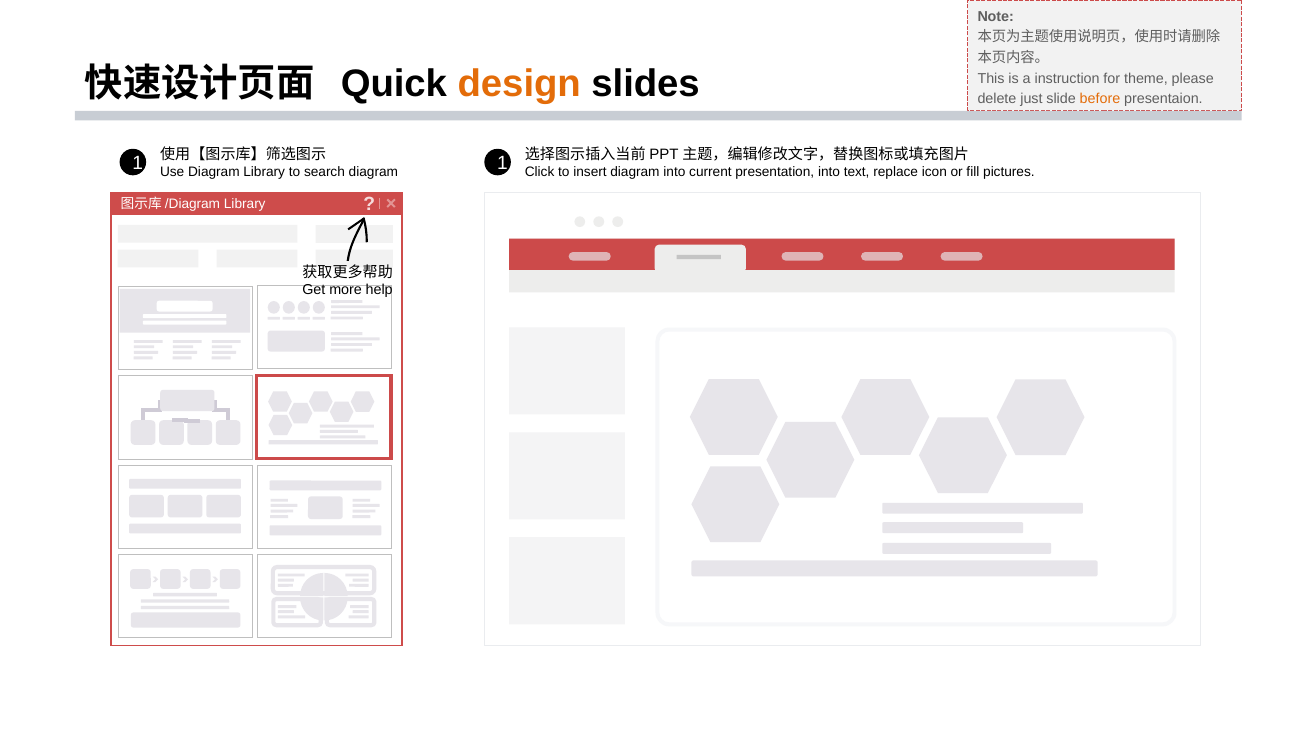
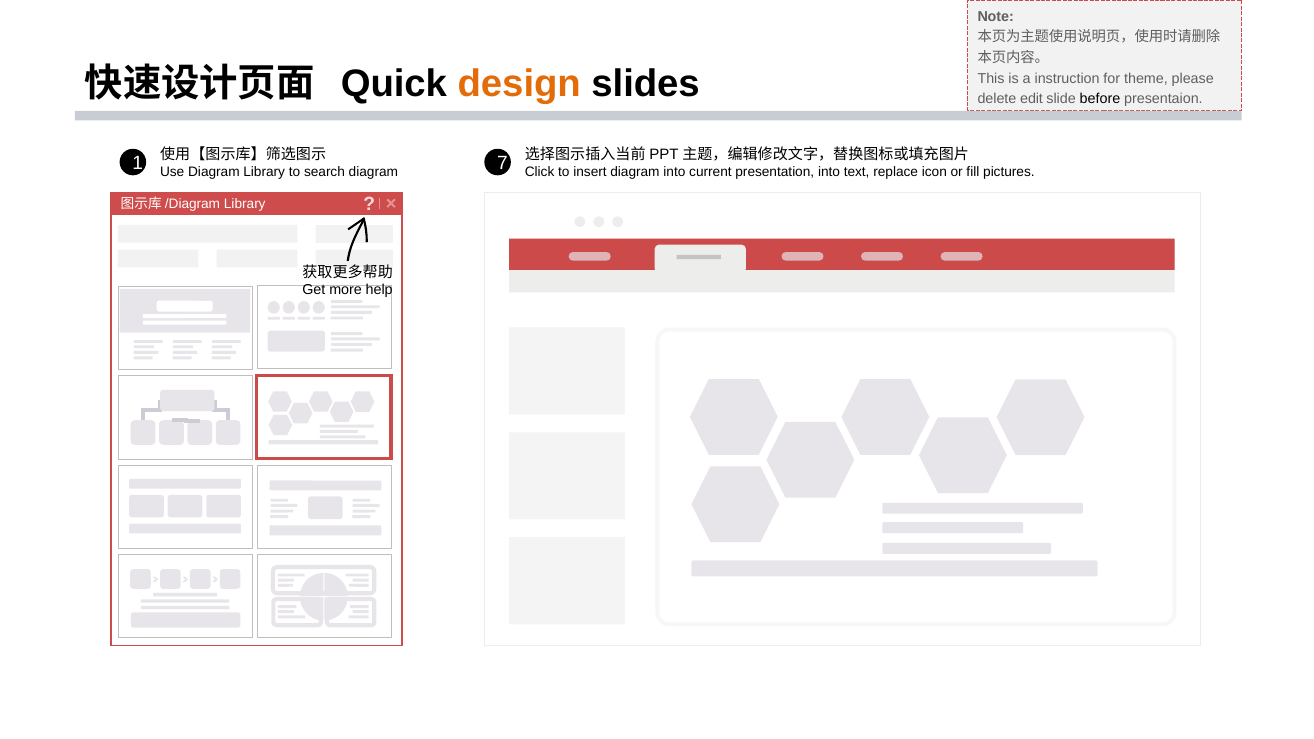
just: just -> edit
before colour: orange -> black
1 1: 1 -> 7
